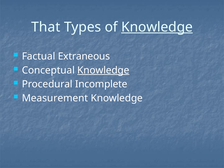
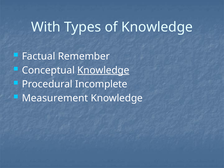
That: That -> With
Knowledge at (157, 27) underline: present -> none
Extraneous: Extraneous -> Remember
